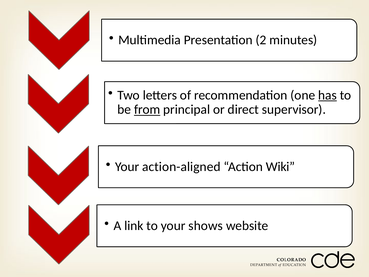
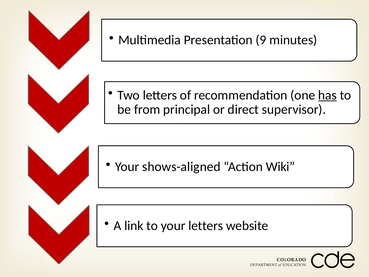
2: 2 -> 9
from underline: present -> none
action-aligned: action-aligned -> shows-aligned
your shows: shows -> letters
